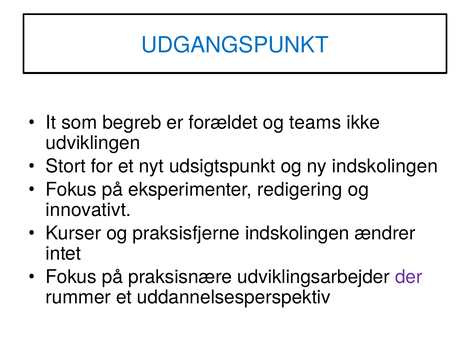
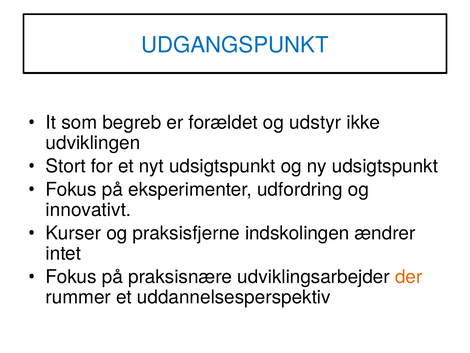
teams: teams -> udstyr
ny indskolingen: indskolingen -> udsigtspunkt
redigering: redigering -> udfordring
der colour: purple -> orange
